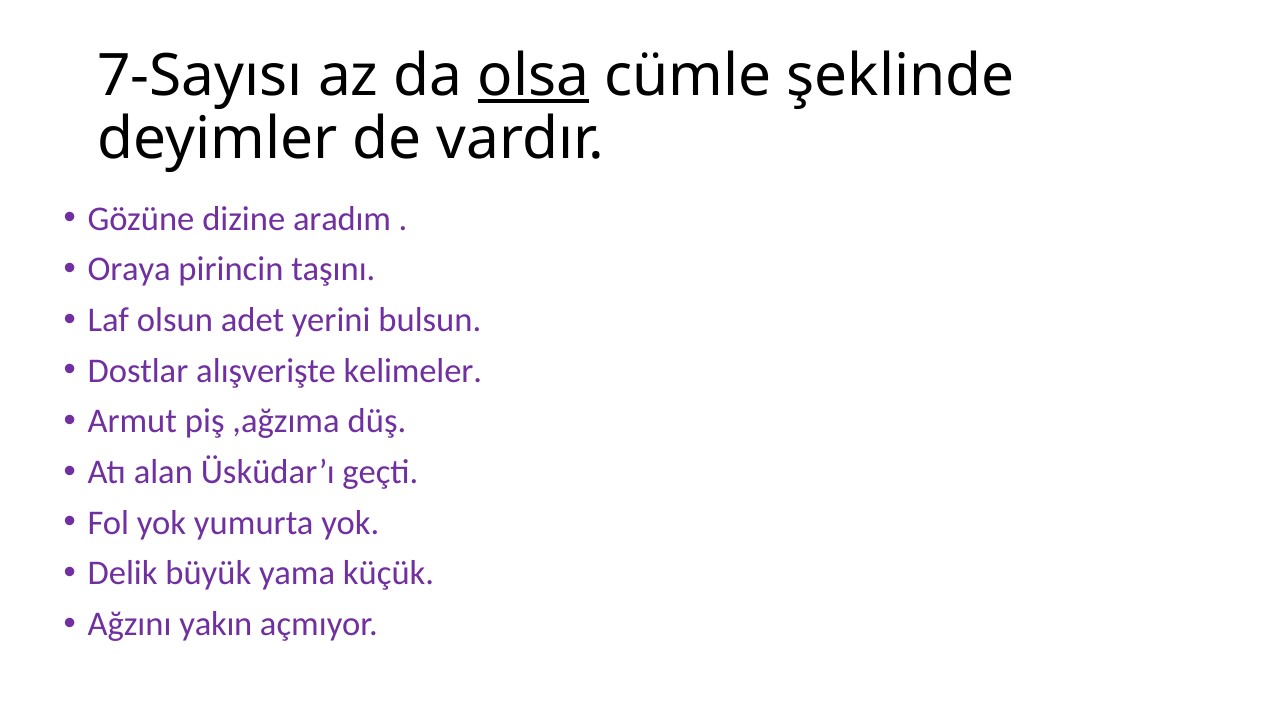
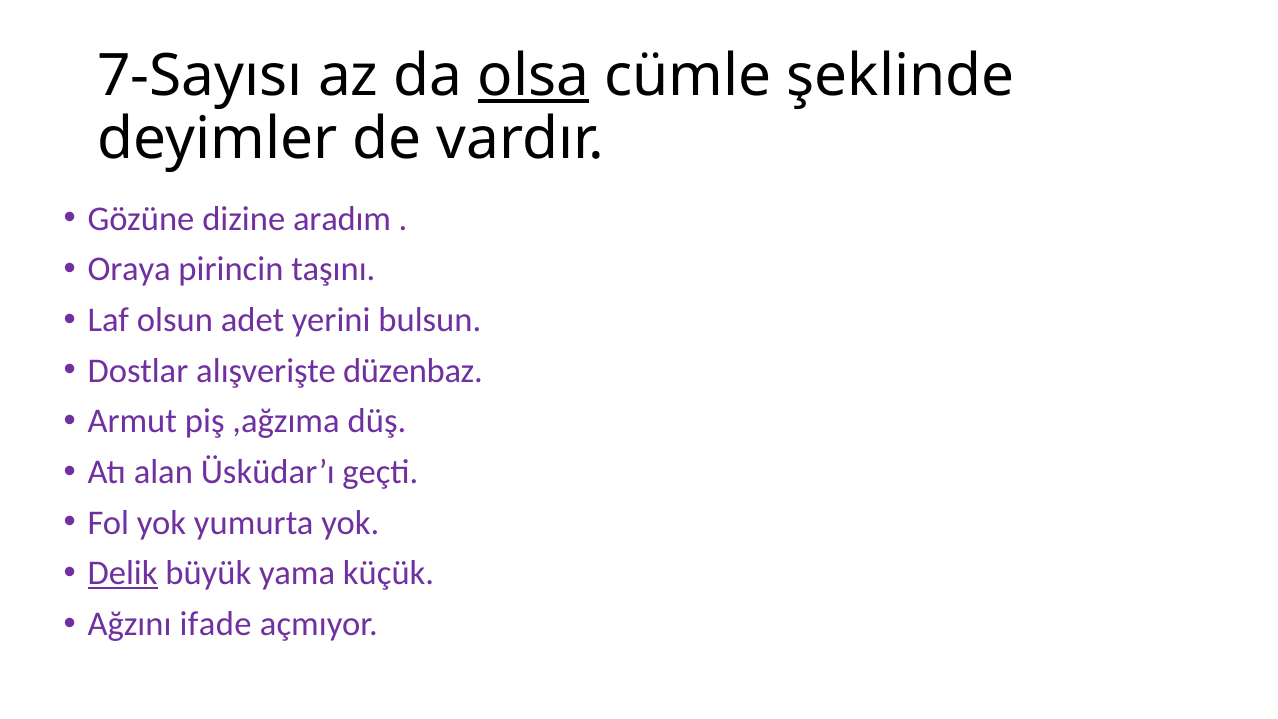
kelimeler: kelimeler -> düzenbaz
Delik underline: none -> present
yakın: yakın -> ifade
